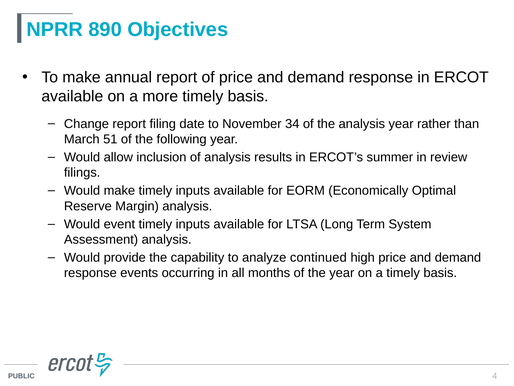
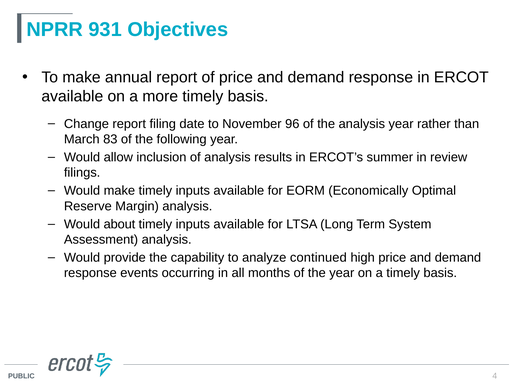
890: 890 -> 931
34: 34 -> 96
51: 51 -> 83
event: event -> about
